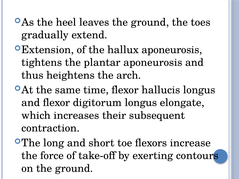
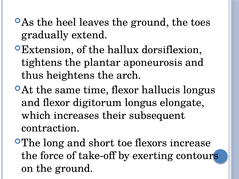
hallux aponeurosis: aponeurosis -> dorsiflexion
